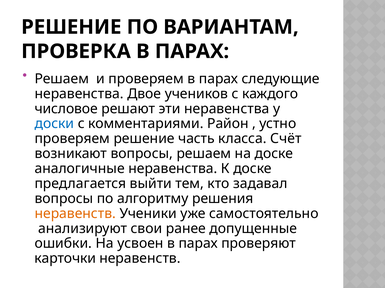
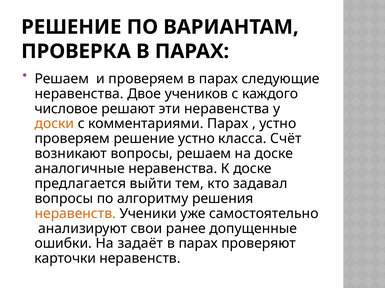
доски colour: blue -> orange
комментариями Район: Район -> Парах
решение часть: часть -> устно
усвоен: усвоен -> задаёт
